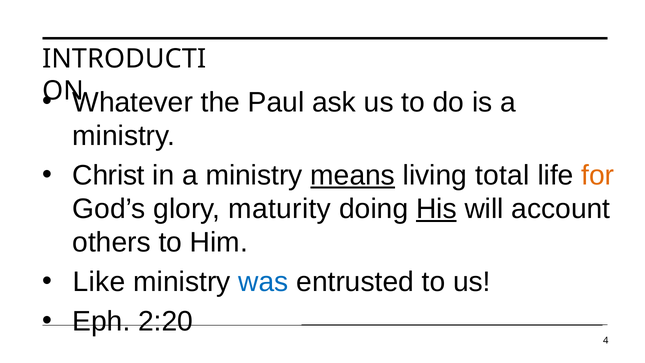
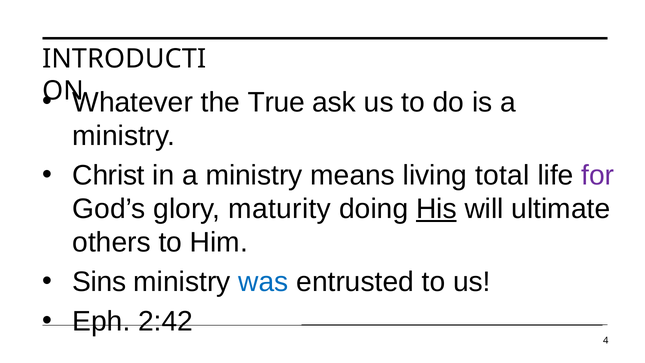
Paul: Paul -> True
means underline: present -> none
for colour: orange -> purple
account: account -> ultimate
Like: Like -> Sins
2:20: 2:20 -> 2:42
